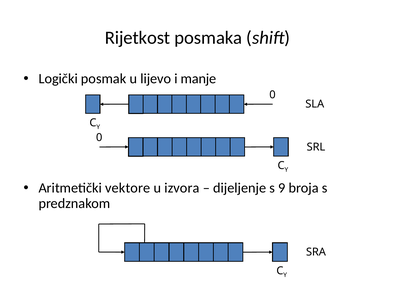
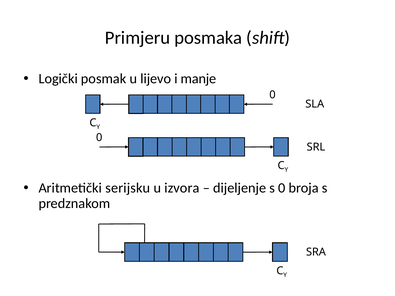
Rijetkost: Rijetkost -> Primjeru
vektore: vektore -> serijsku
s 9: 9 -> 0
